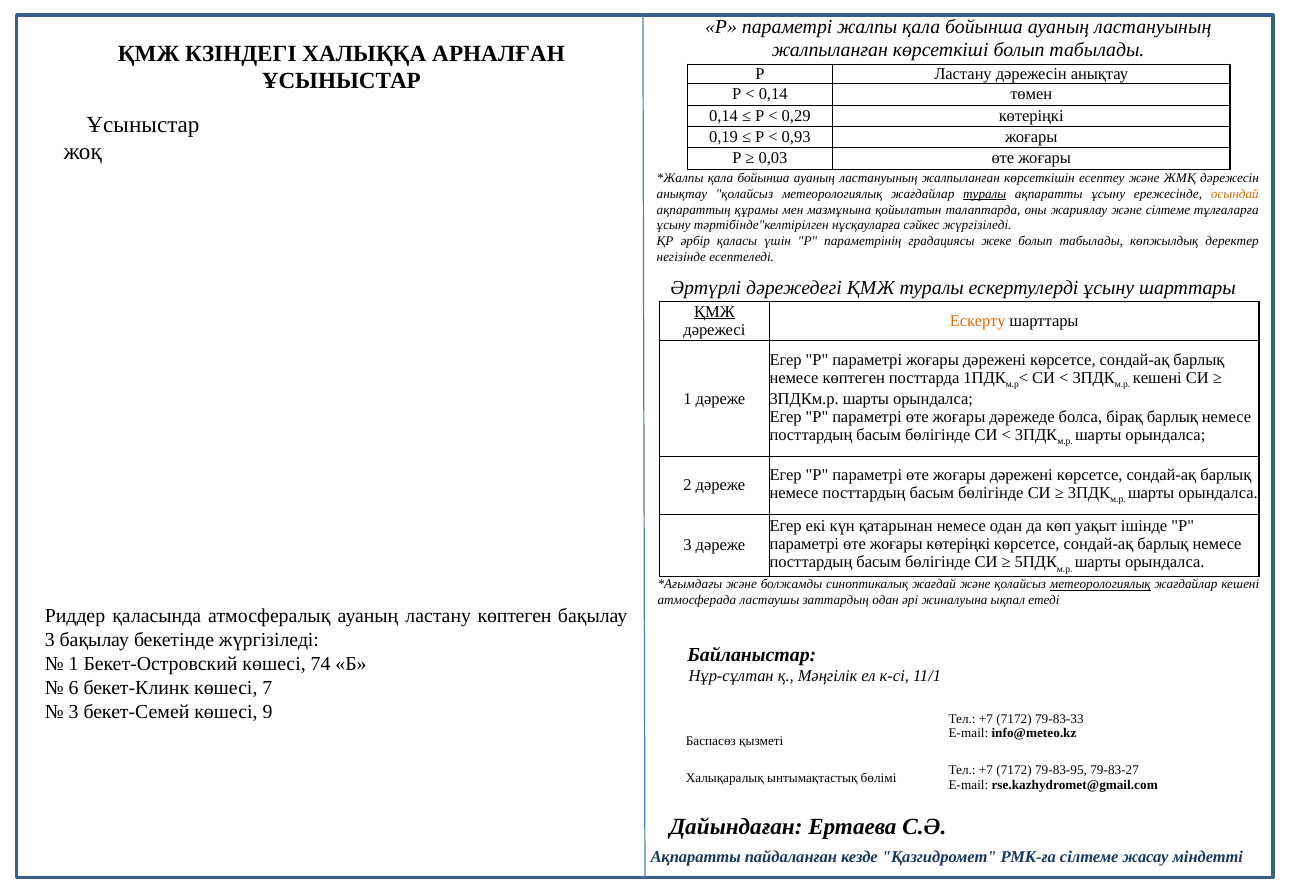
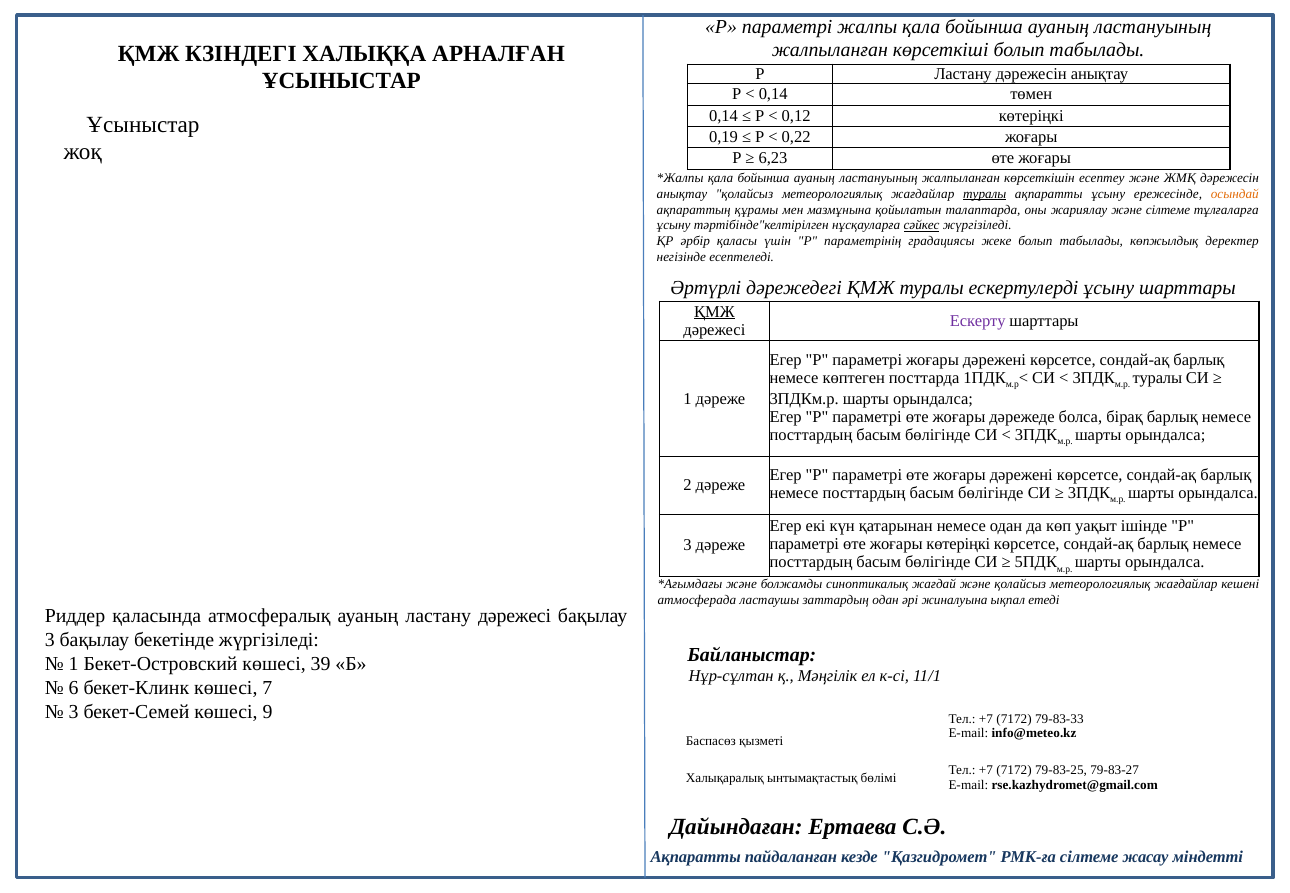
0,29: 0,29 -> 0,12
0,93: 0,93 -> 0,22
0,03: 0,03 -> 6,23
сәйкес underline: none -> present
Ескерту colour: orange -> purple
кешені at (1157, 378): кешені -> туралы
метеорологиялық at (1100, 584) underline: present -> none
ластану көптеген: көптеген -> дәрежесі
74: 74 -> 39
79-83-95: 79-83-95 -> 79-83-25
